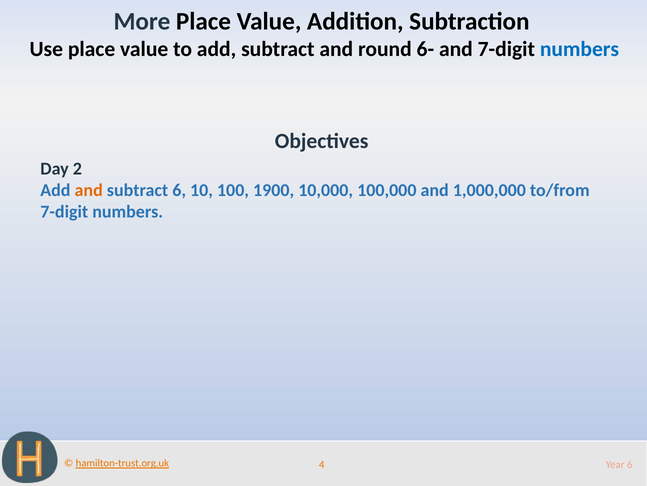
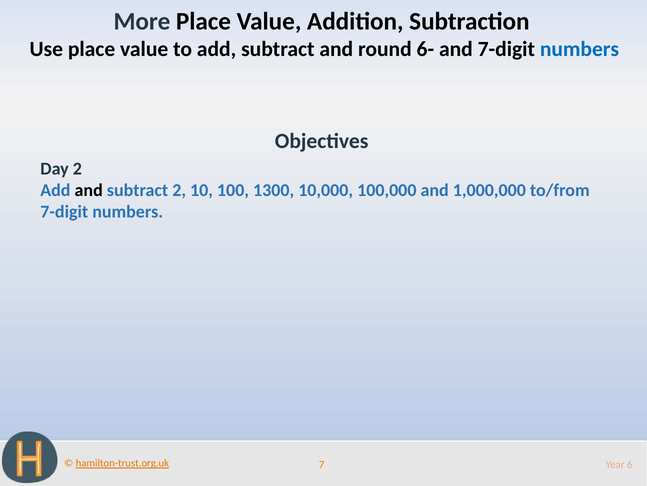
and at (89, 190) colour: orange -> black
subtract 6: 6 -> 2
1900: 1900 -> 1300
4: 4 -> 7
